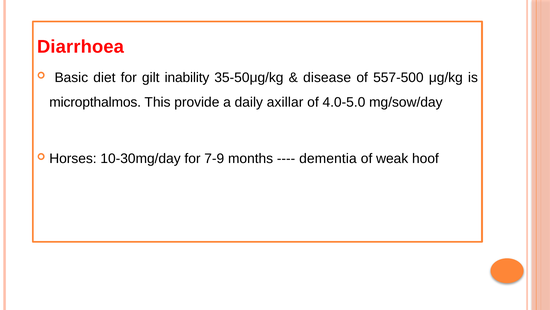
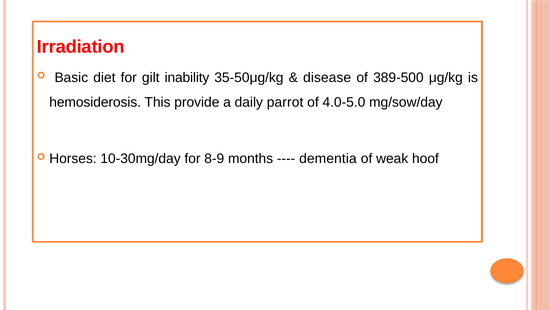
Diarrhoea: Diarrhoea -> Irradiation
557-500: 557-500 -> 389-500
micropthalmos: micropthalmos -> hemosiderosis
axillar: axillar -> parrot
7-9: 7-9 -> 8-9
